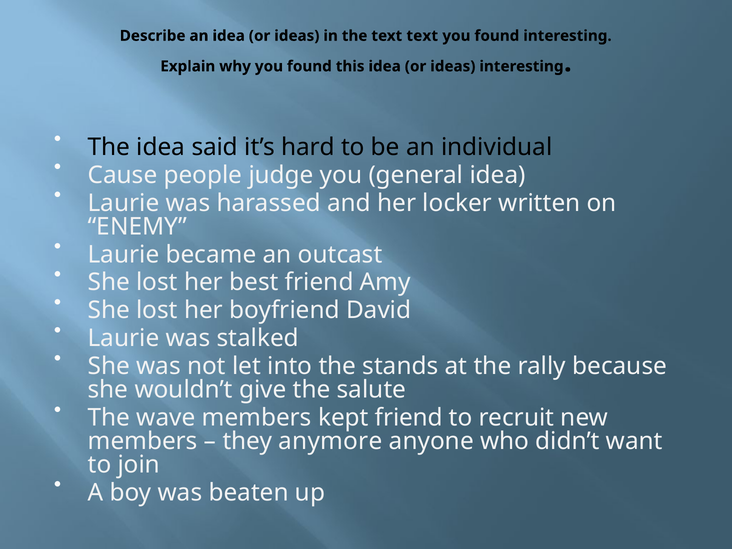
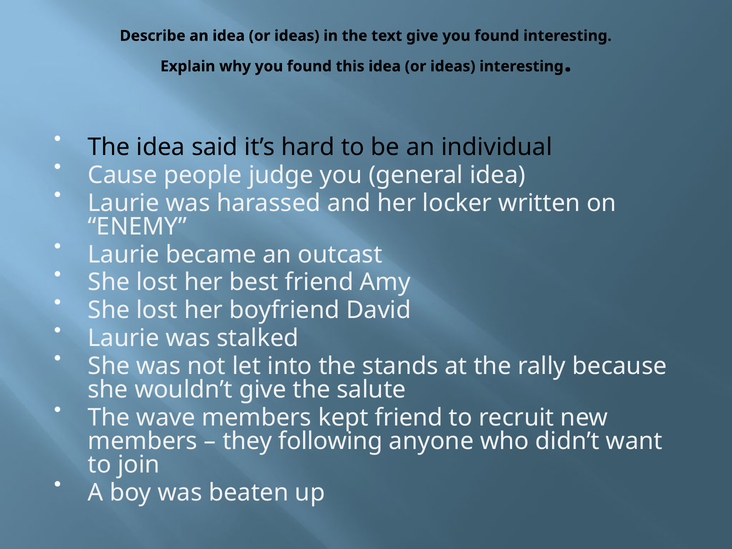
text text: text -> give
anymore: anymore -> following
